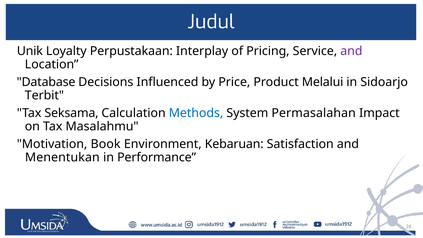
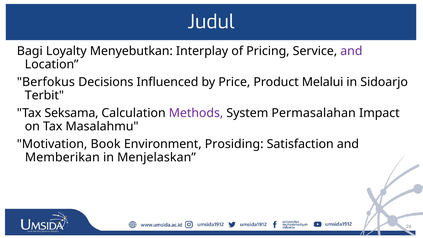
Unik: Unik -> Bagi
Perpustakaan: Perpustakaan -> Menyebutkan
Database: Database -> Berfokus
Methods colour: blue -> purple
Kebaruan: Kebaruan -> Prosiding
Menentukan: Menentukan -> Memberikan
Performance: Performance -> Menjelaskan
